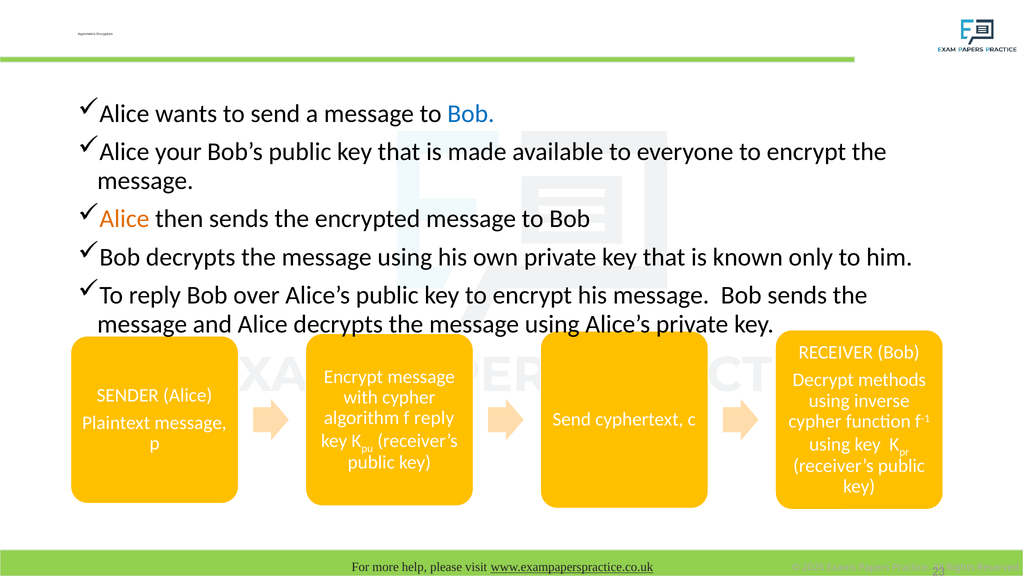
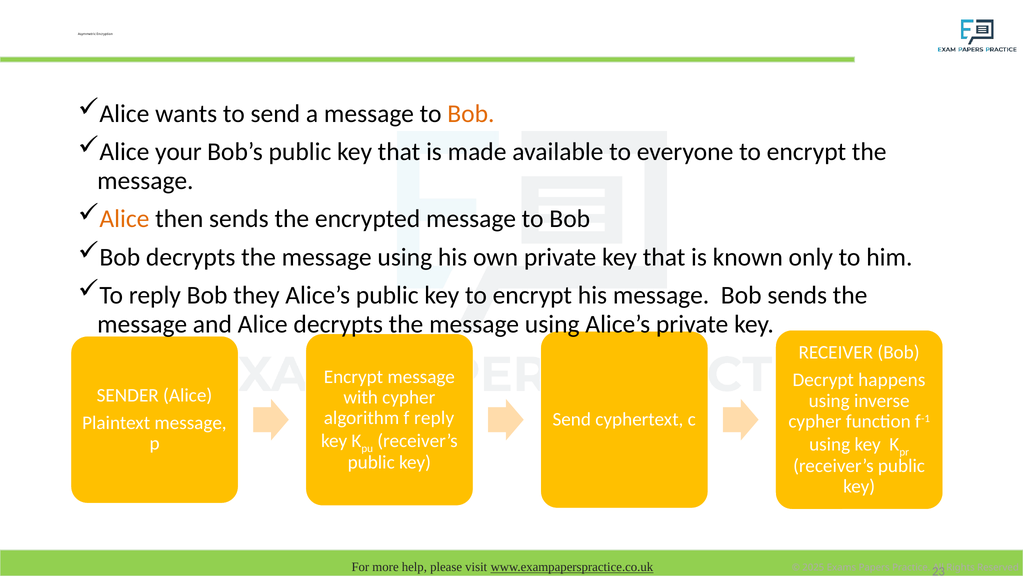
Bob at (471, 113) colour: blue -> orange
over: over -> they
methods: methods -> happens
